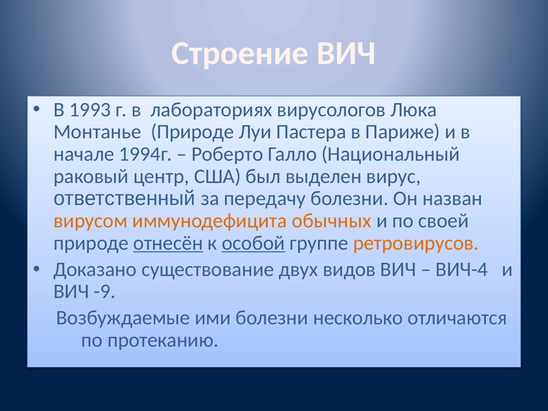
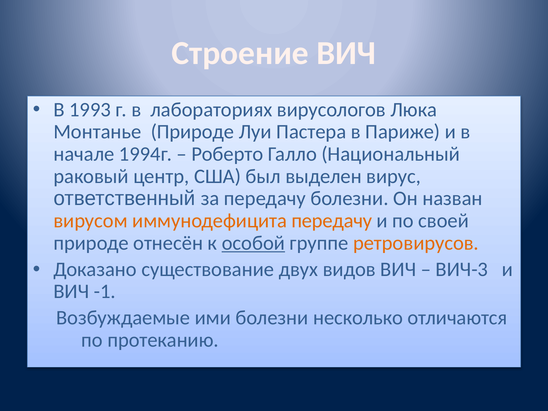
иммунодефицита обычных: обычных -> передачу
отнесён underline: present -> none
ВИЧ-4: ВИЧ-4 -> ВИЧ-3
-9: -9 -> -1
